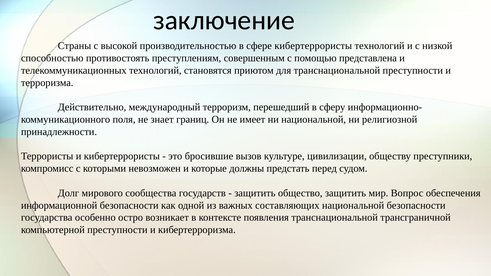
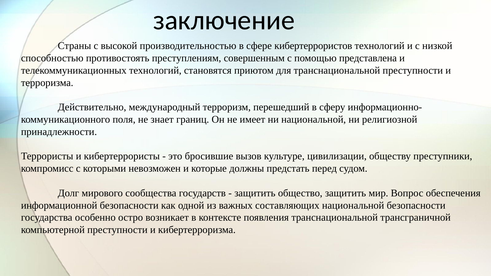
сфере кибертеррористы: кибертеррористы -> кибертеррористов
